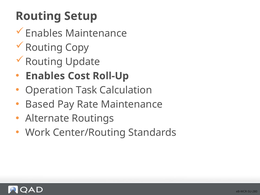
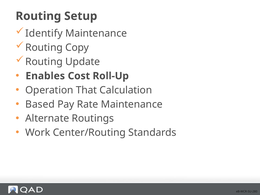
Enables at (44, 33): Enables -> Identify
Task: Task -> That
